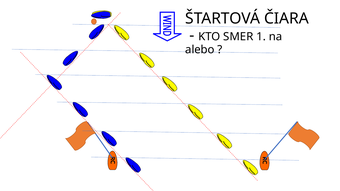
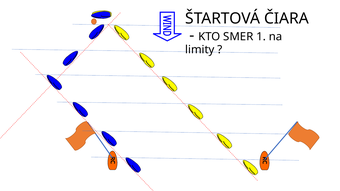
alebo: alebo -> limity
